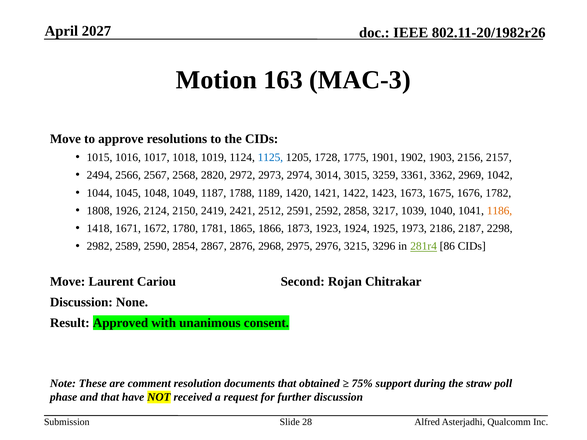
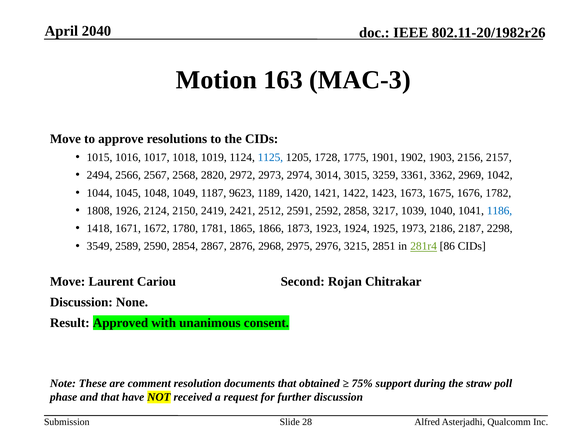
2027: 2027 -> 2040
1788: 1788 -> 9623
1186 colour: orange -> blue
2982: 2982 -> 3549
3296: 3296 -> 2851
